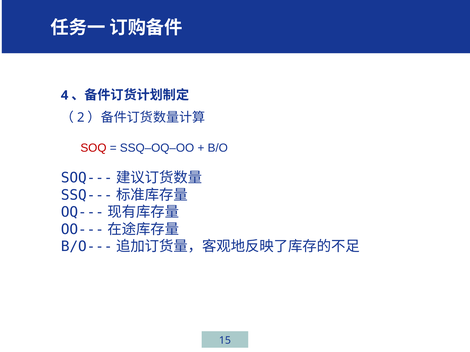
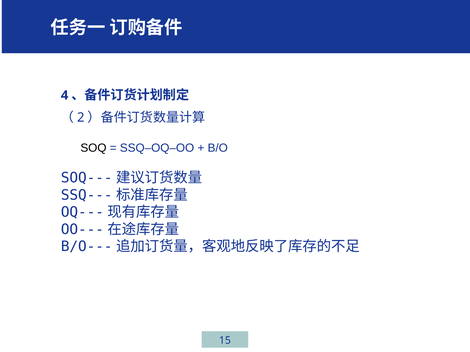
SOQ colour: red -> black
